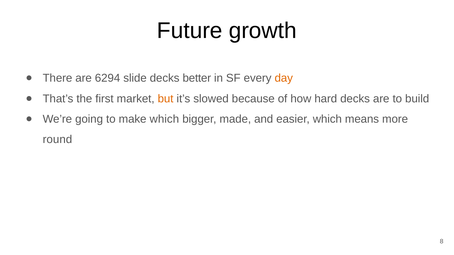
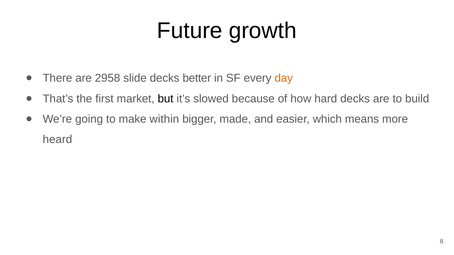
6294: 6294 -> 2958
but colour: orange -> black
make which: which -> within
round: round -> heard
